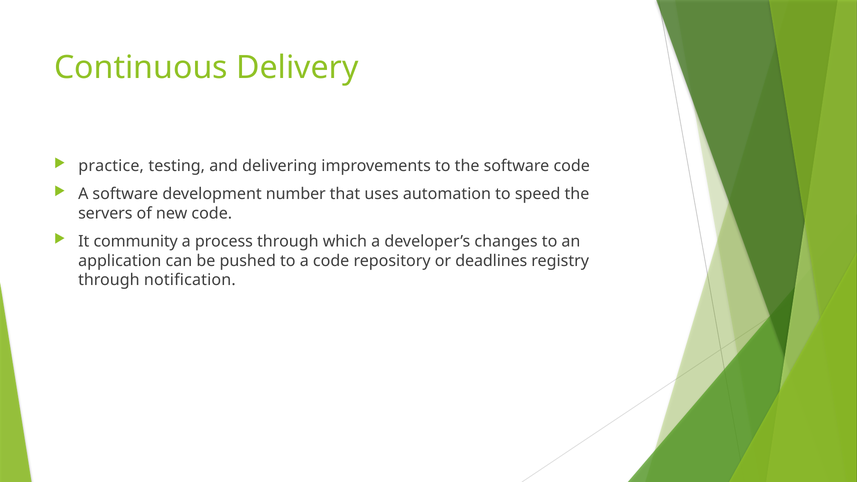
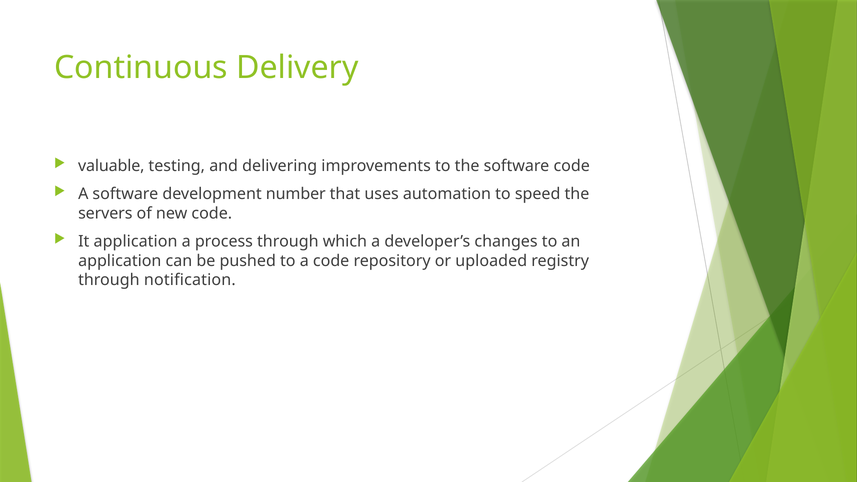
practice: practice -> valuable
It community: community -> application
deadlines: deadlines -> uploaded
